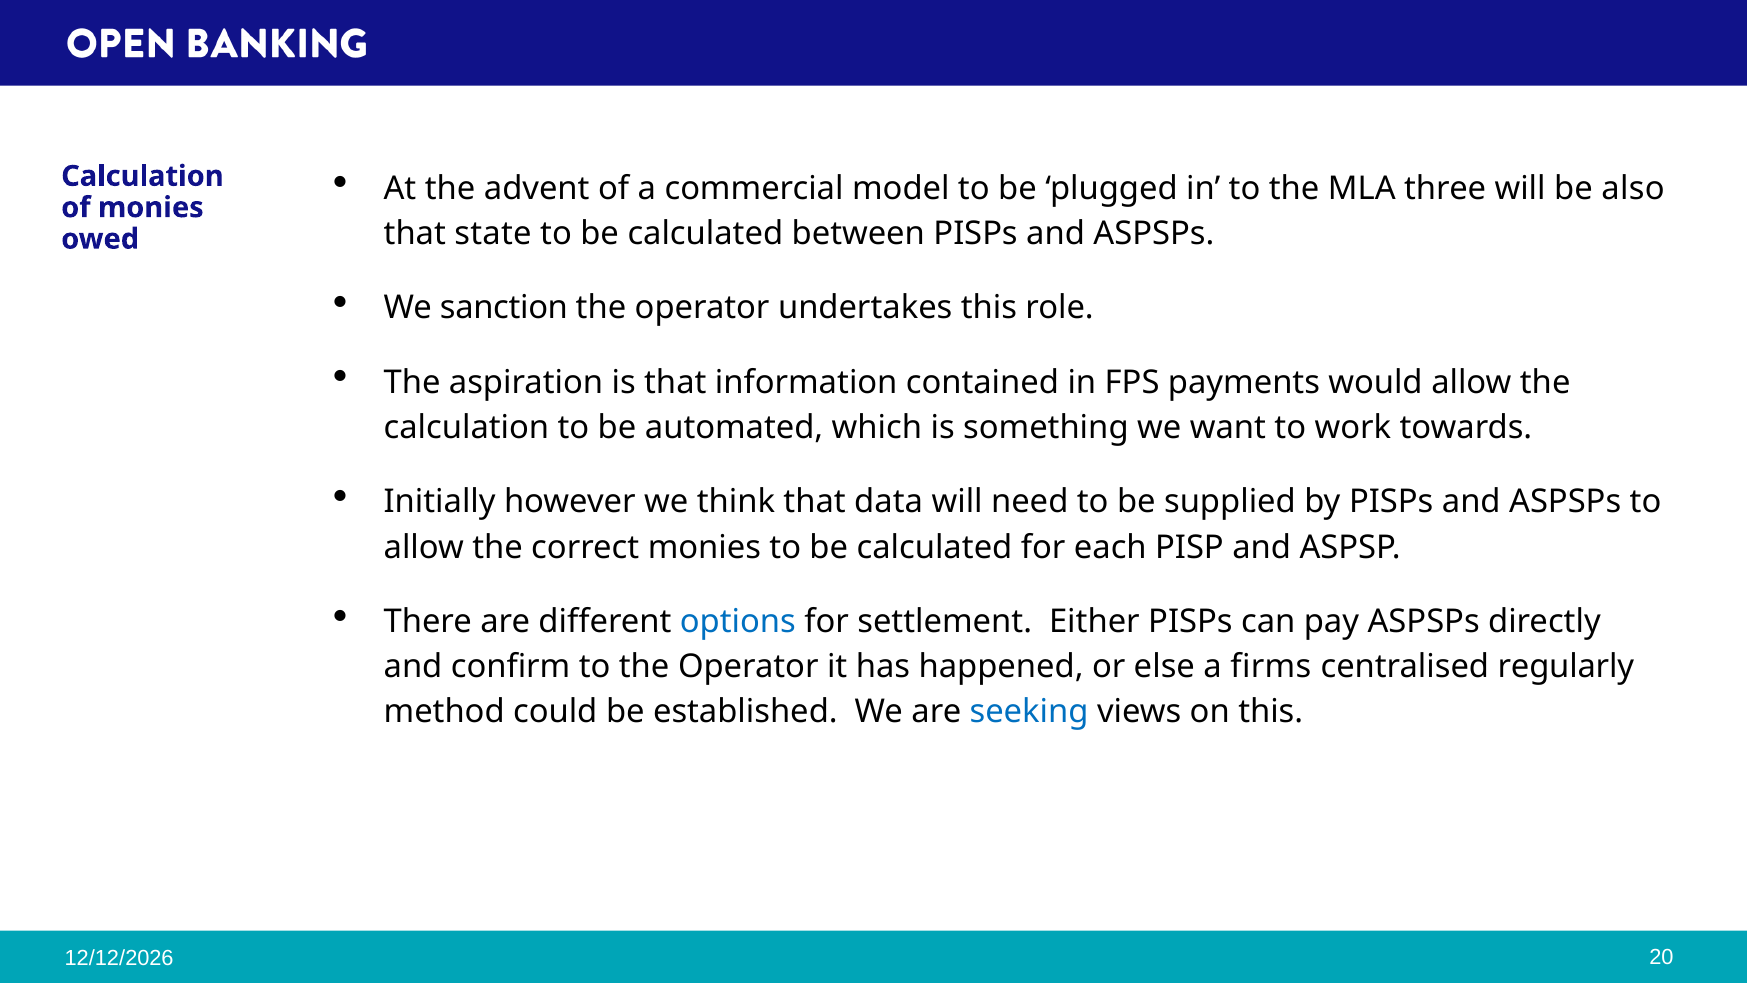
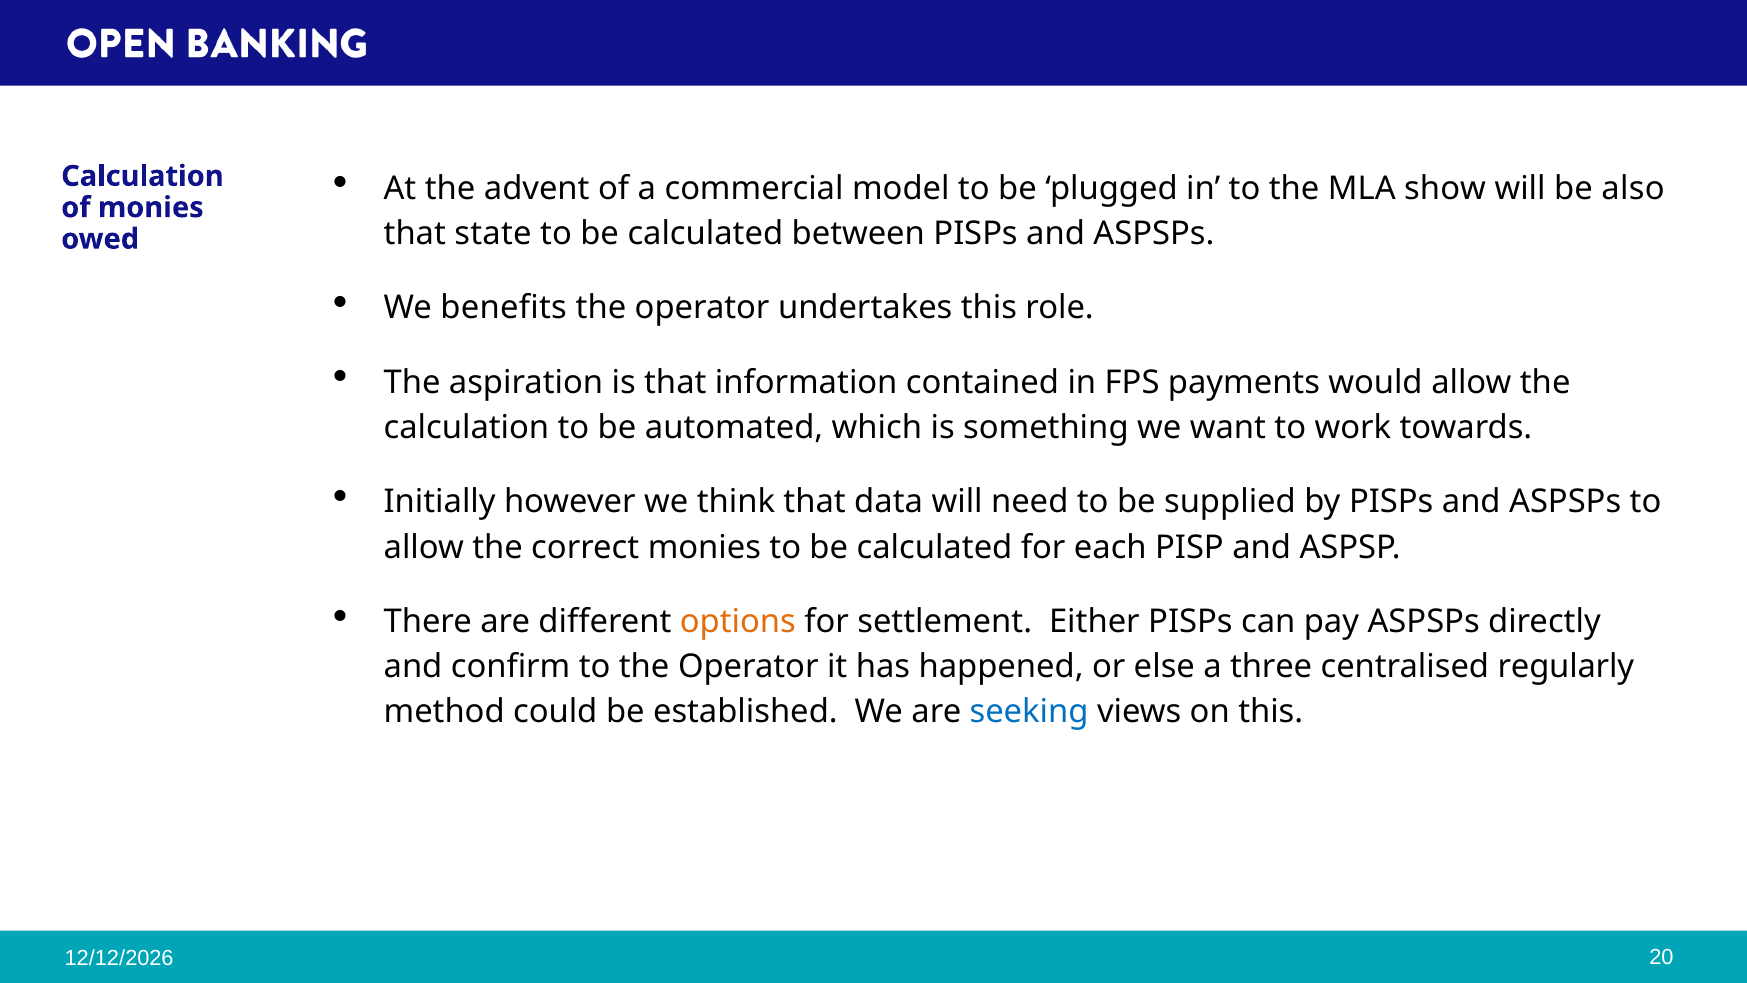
three: three -> show
sanction: sanction -> benefits
options colour: blue -> orange
firms: firms -> three
